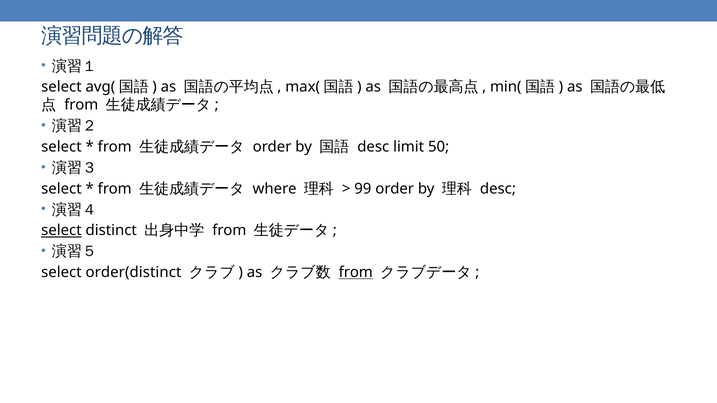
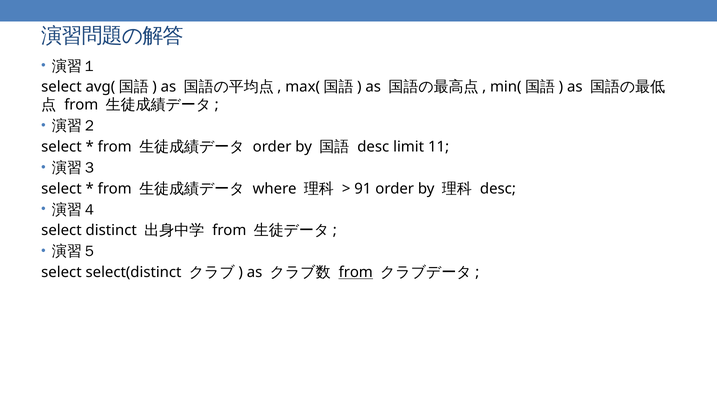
50: 50 -> 11
99: 99 -> 91
select at (61, 231) underline: present -> none
order(distinct: order(distinct -> select(distinct
